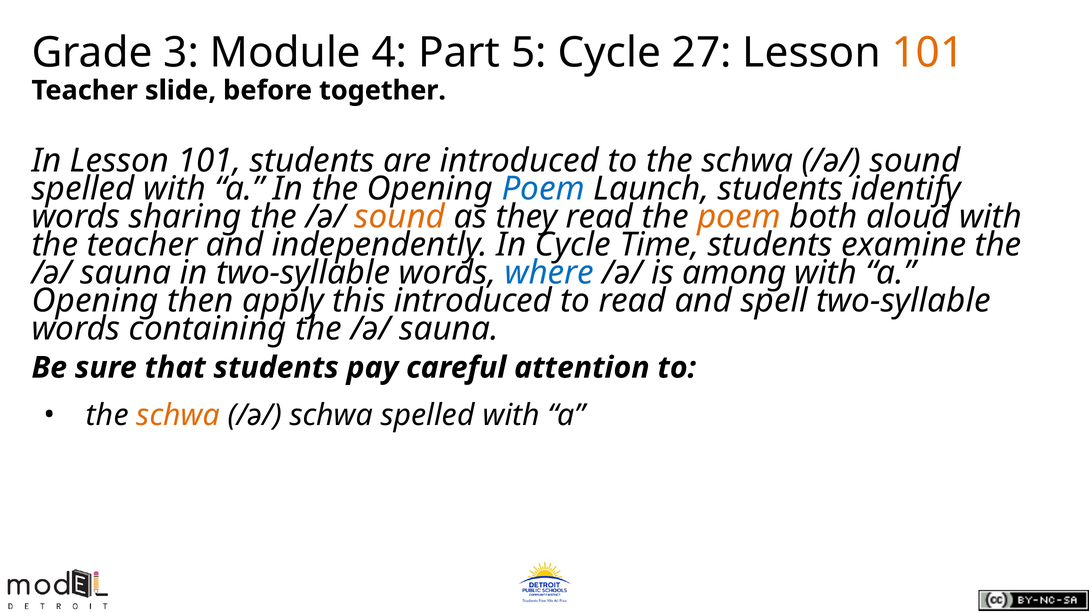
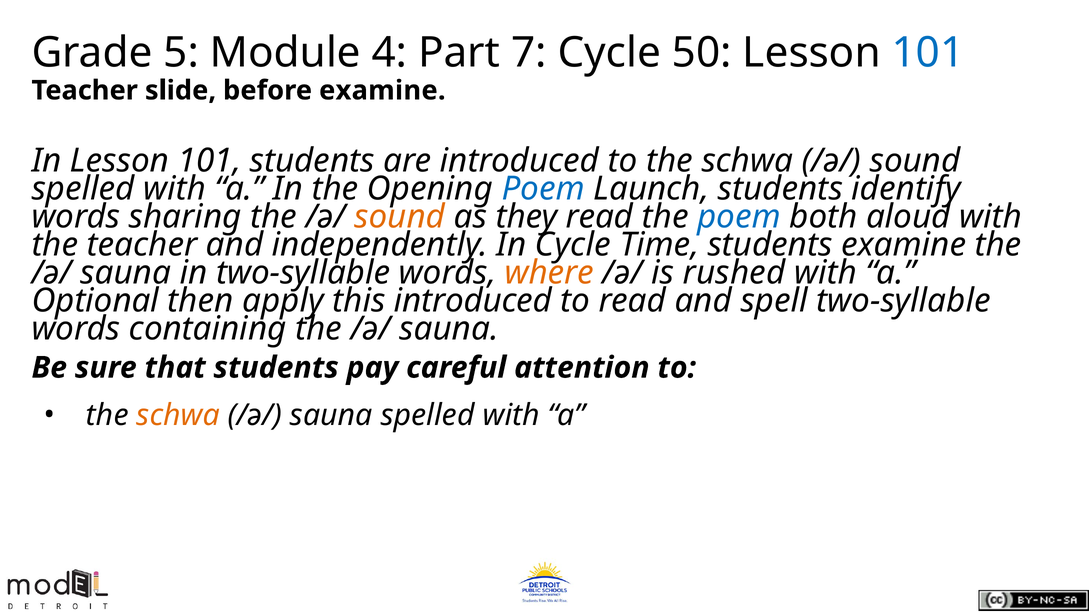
3: 3 -> 5
5: 5 -> 7
27: 27 -> 50
101 at (928, 53) colour: orange -> blue
before together: together -> examine
poem at (739, 217) colour: orange -> blue
where colour: blue -> orange
among: among -> rushed
Opening at (95, 300): Opening -> Optional
schwa at (331, 415): schwa -> sauna
